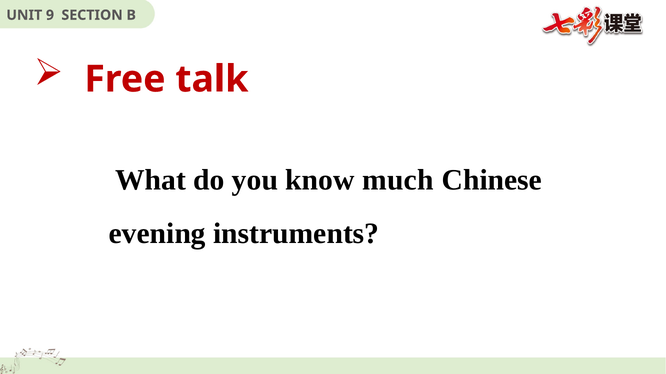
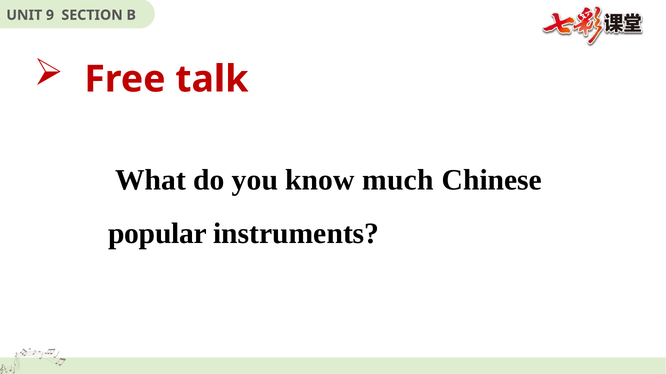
evening: evening -> popular
